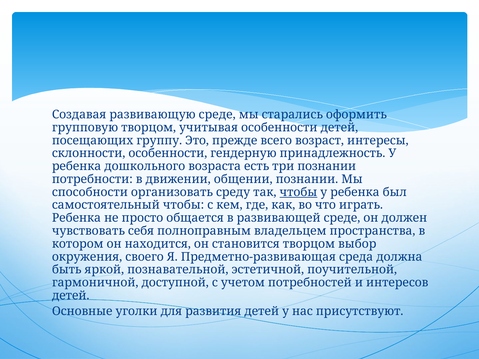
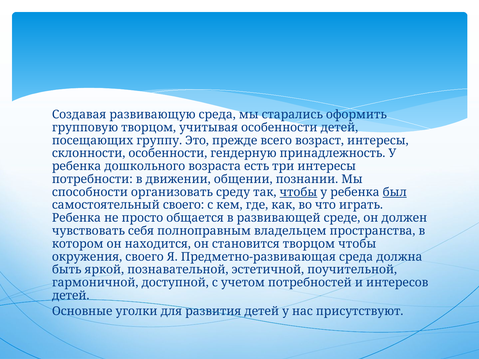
развивающую среде: среде -> среда
три познании: познании -> интересы
был underline: none -> present
самостоятельный чтобы: чтобы -> своего
творцом выбор: выбор -> чтобы
